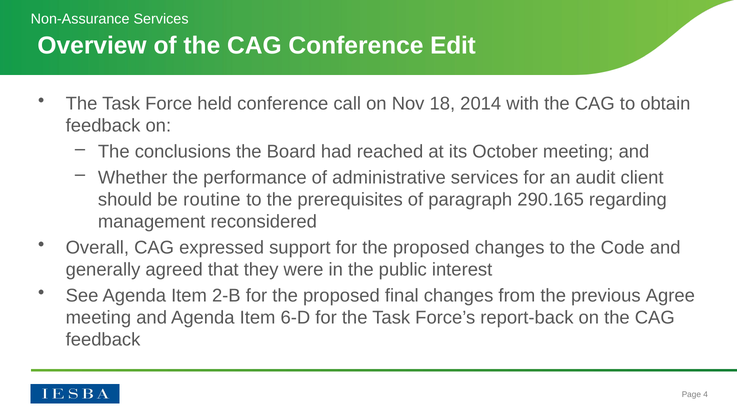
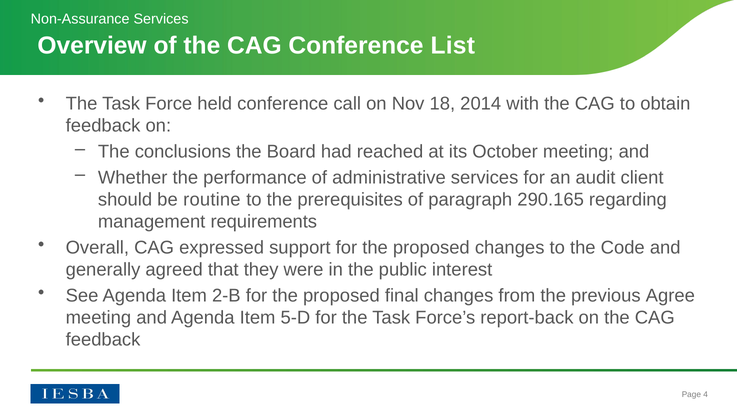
Edit: Edit -> List
reconsidered: reconsidered -> requirements
6-D: 6-D -> 5-D
